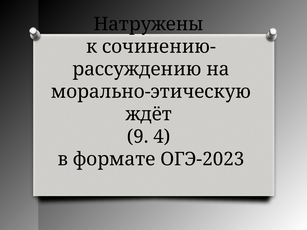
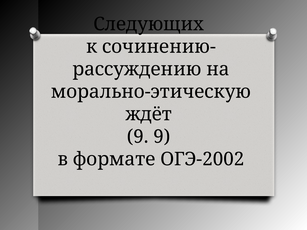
Натружены: Натружены -> Следующих
9 4: 4 -> 9
ОГЭ-2023: ОГЭ-2023 -> ОГЭ-2002
